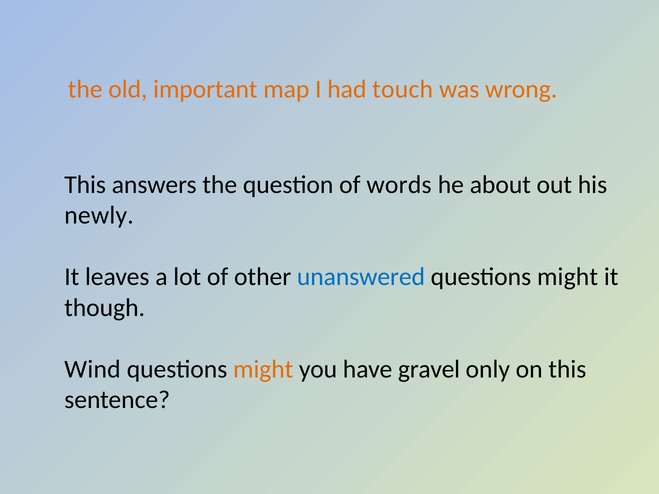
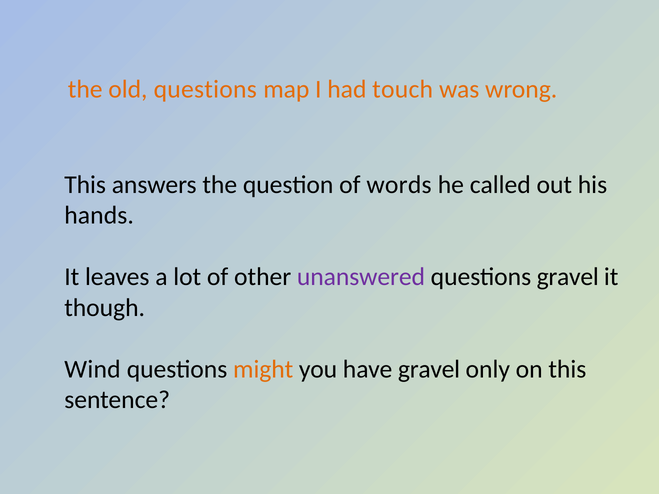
old important: important -> questions
about: about -> called
newly: newly -> hands
unanswered colour: blue -> purple
might at (568, 277): might -> gravel
